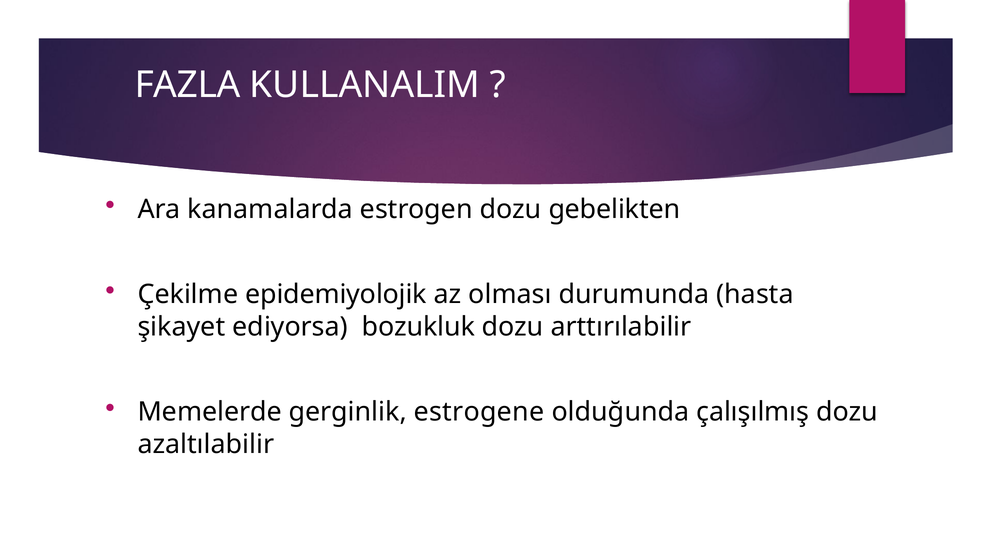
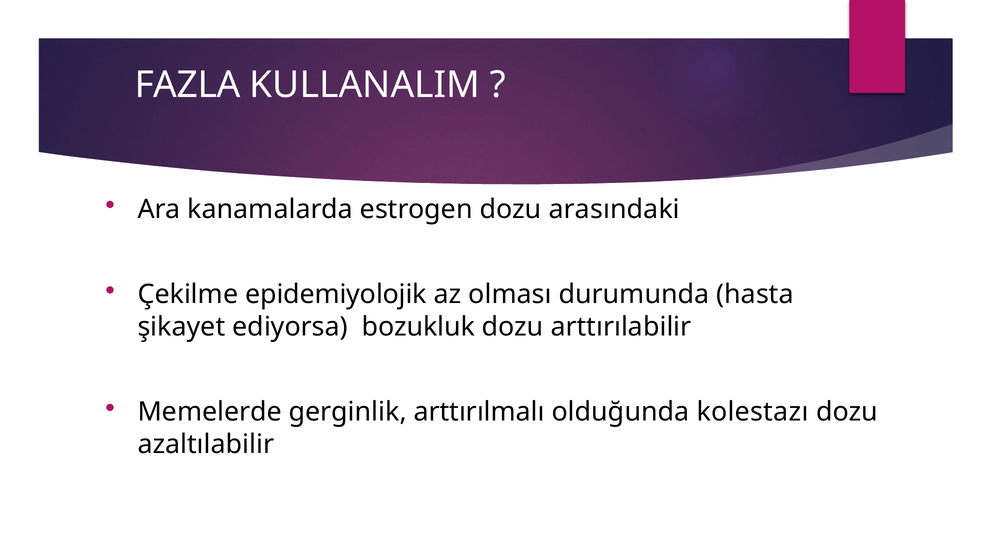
gebelikten: gebelikten -> arasındaki
estrogene: estrogene -> arttırılmalı
çalışılmış: çalışılmış -> kolestazı
